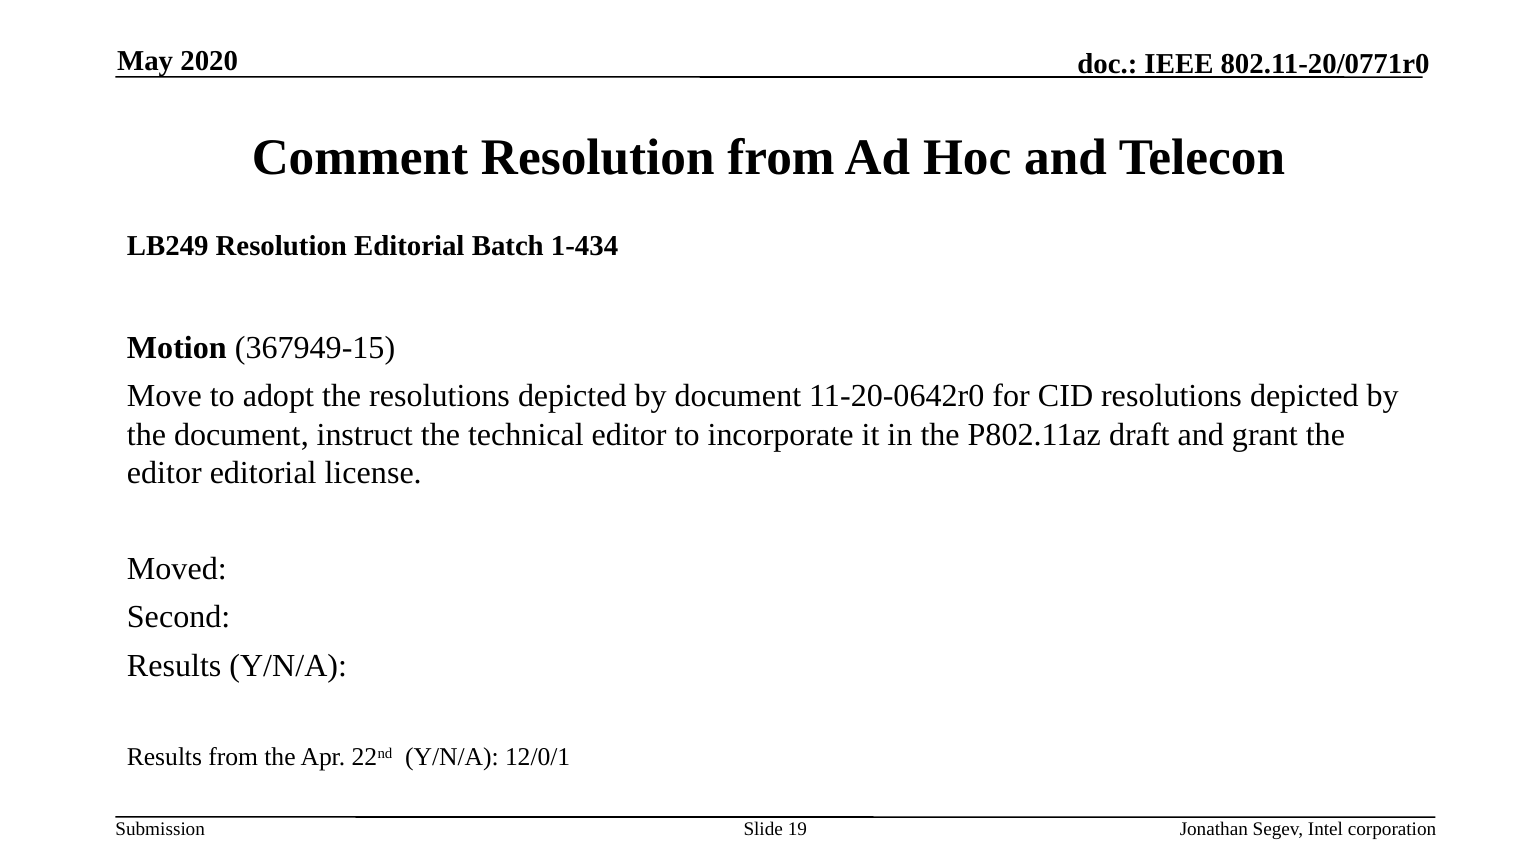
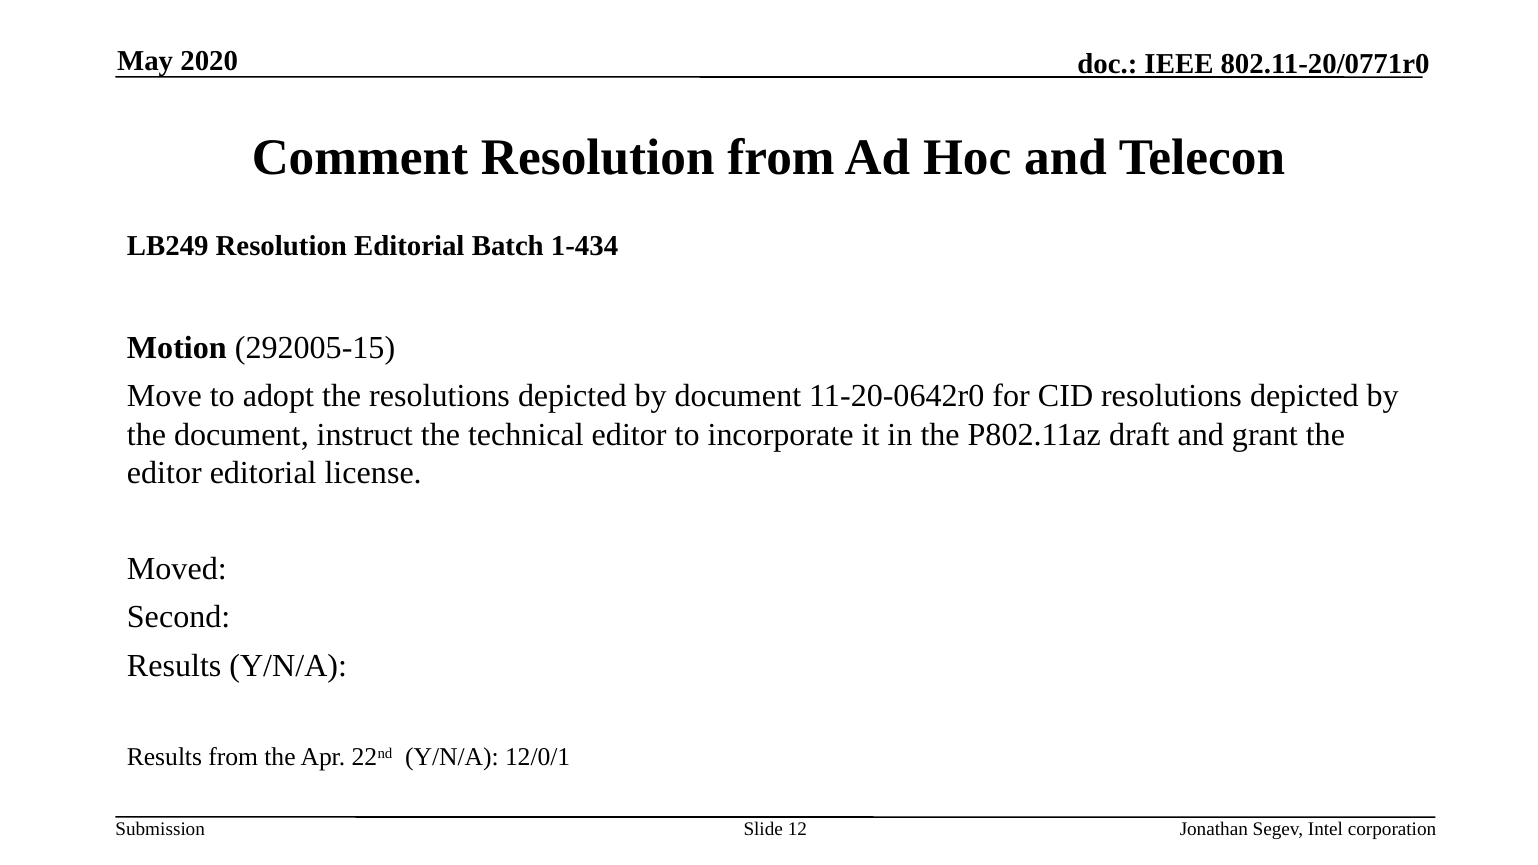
367949-15: 367949-15 -> 292005-15
19: 19 -> 12
